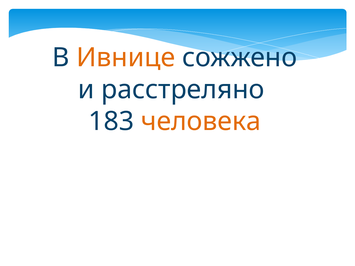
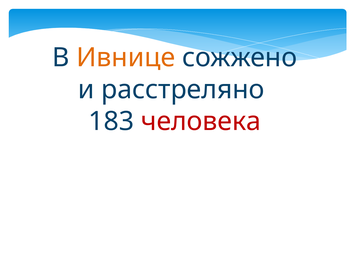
человека colour: orange -> red
